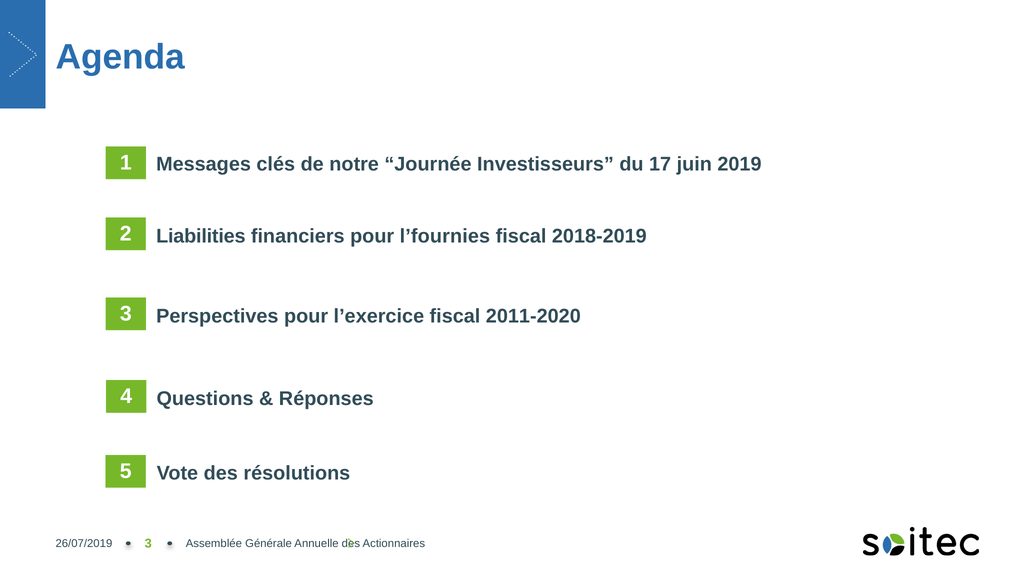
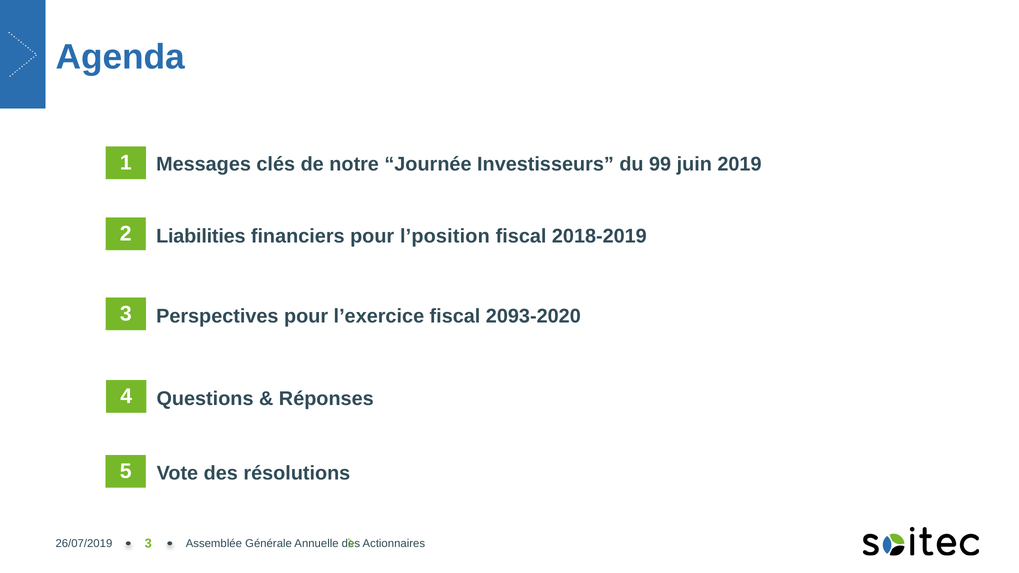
17: 17 -> 99
l’fournies: l’fournies -> l’position
2011-2020: 2011-2020 -> 2093-2020
